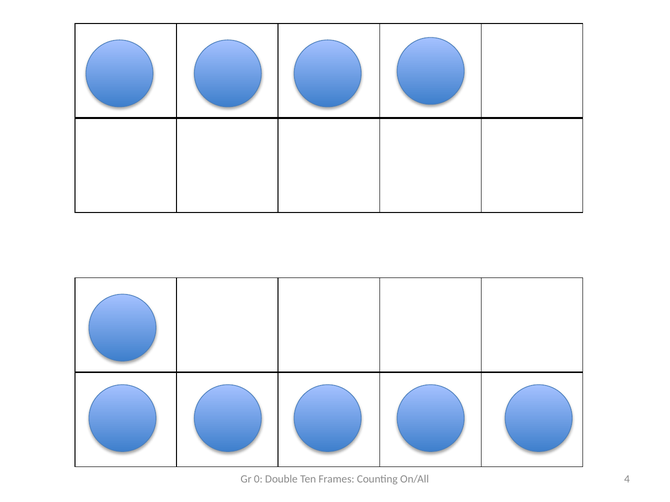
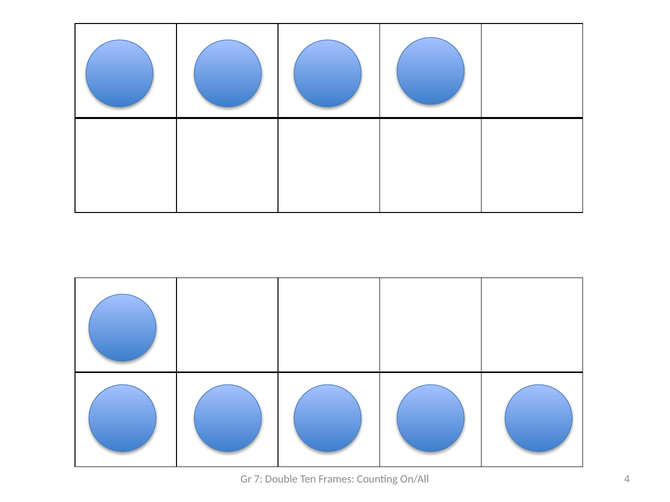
0: 0 -> 7
